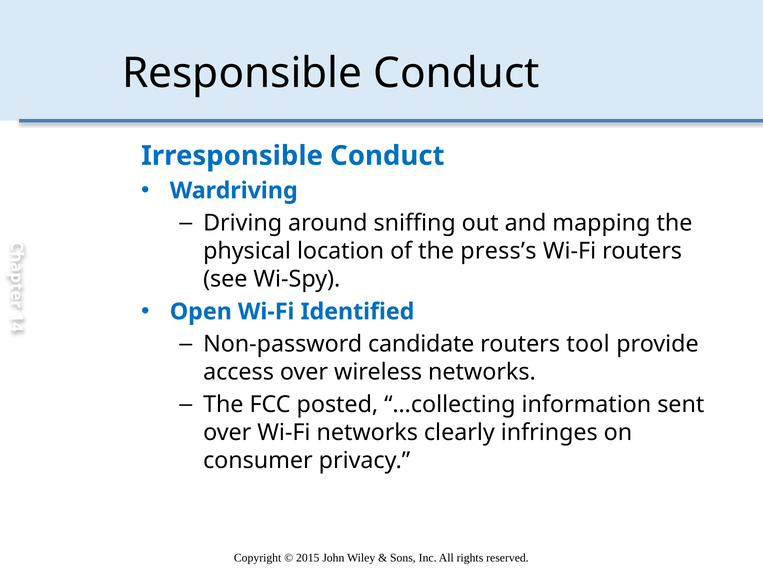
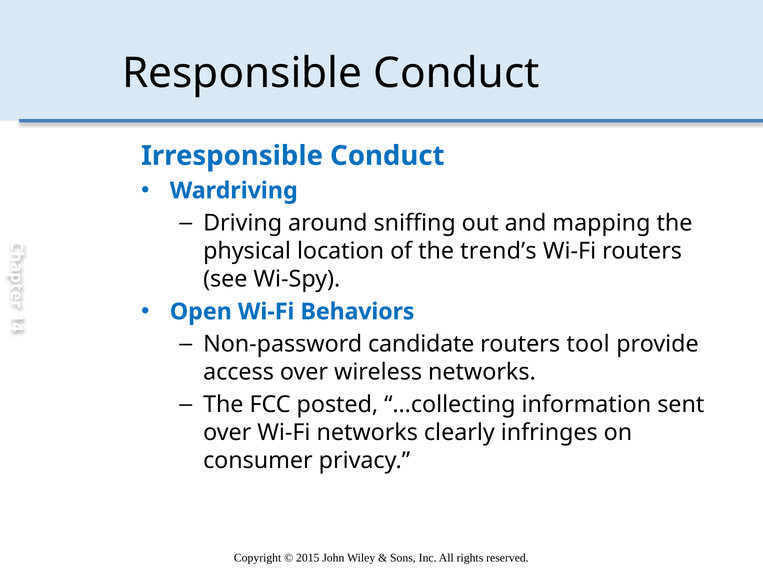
press’s: press’s -> trend’s
Identified: Identified -> Behaviors
